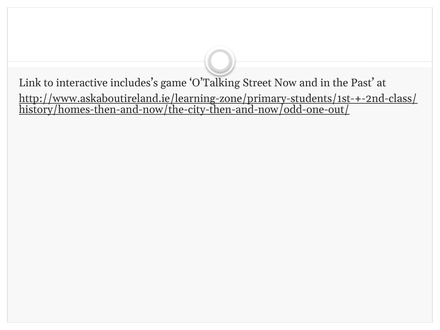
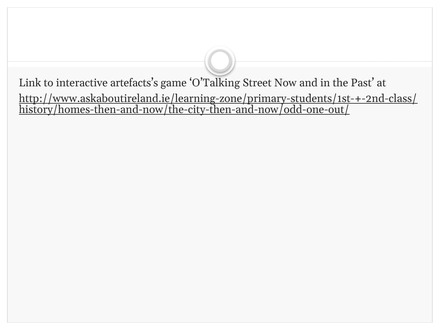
includes’s: includes’s -> artefacts’s
